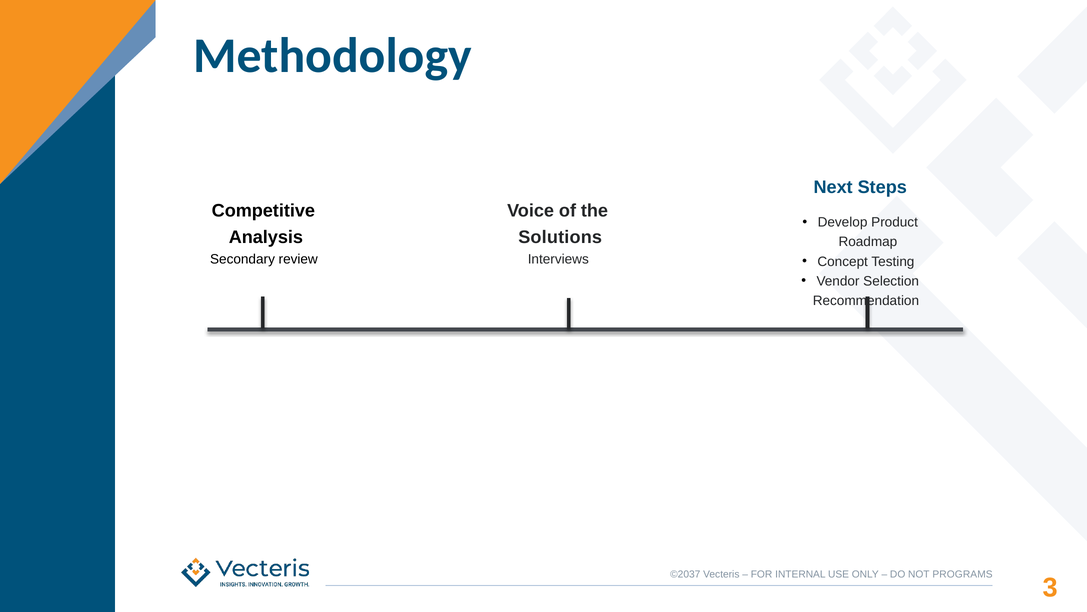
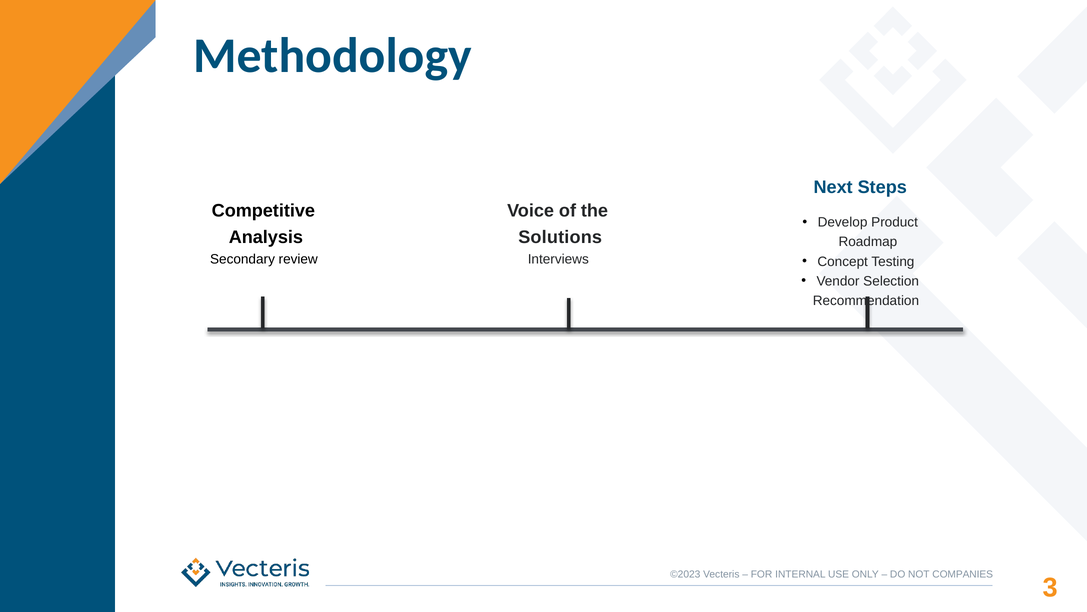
©2037: ©2037 -> ©2023
PROGRAMS: PROGRAMS -> COMPANIES
